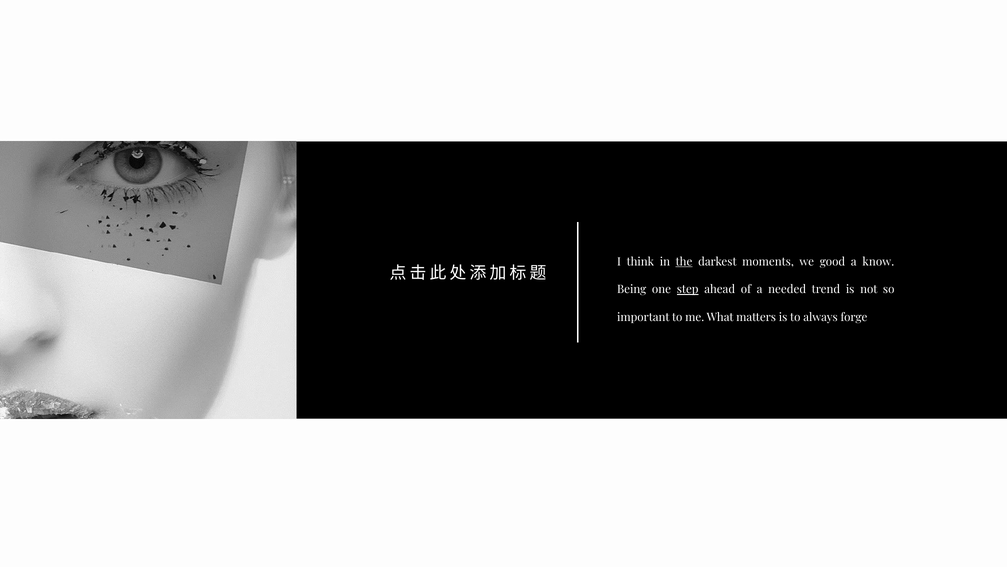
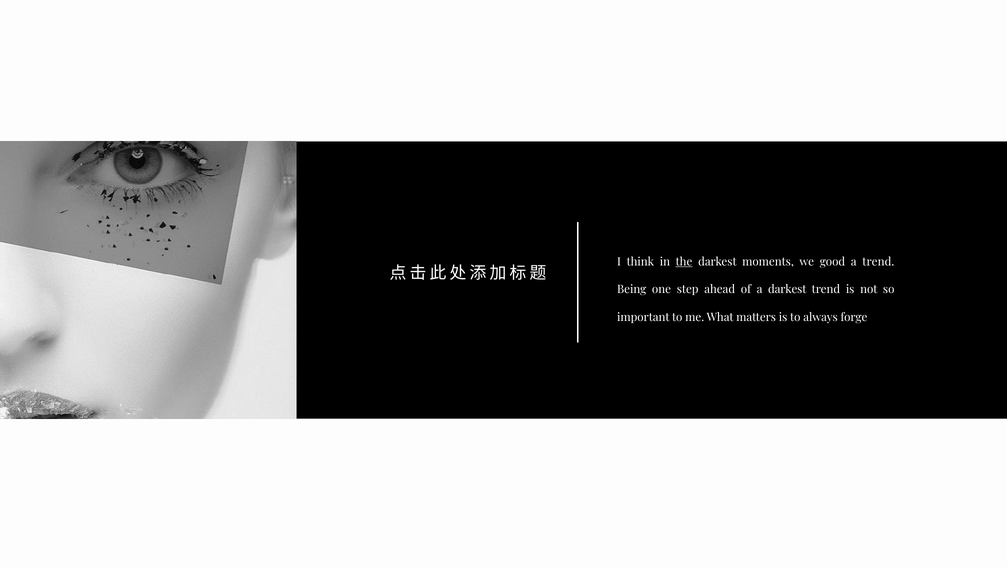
a know: know -> trend
step underline: present -> none
a needed: needed -> darkest
